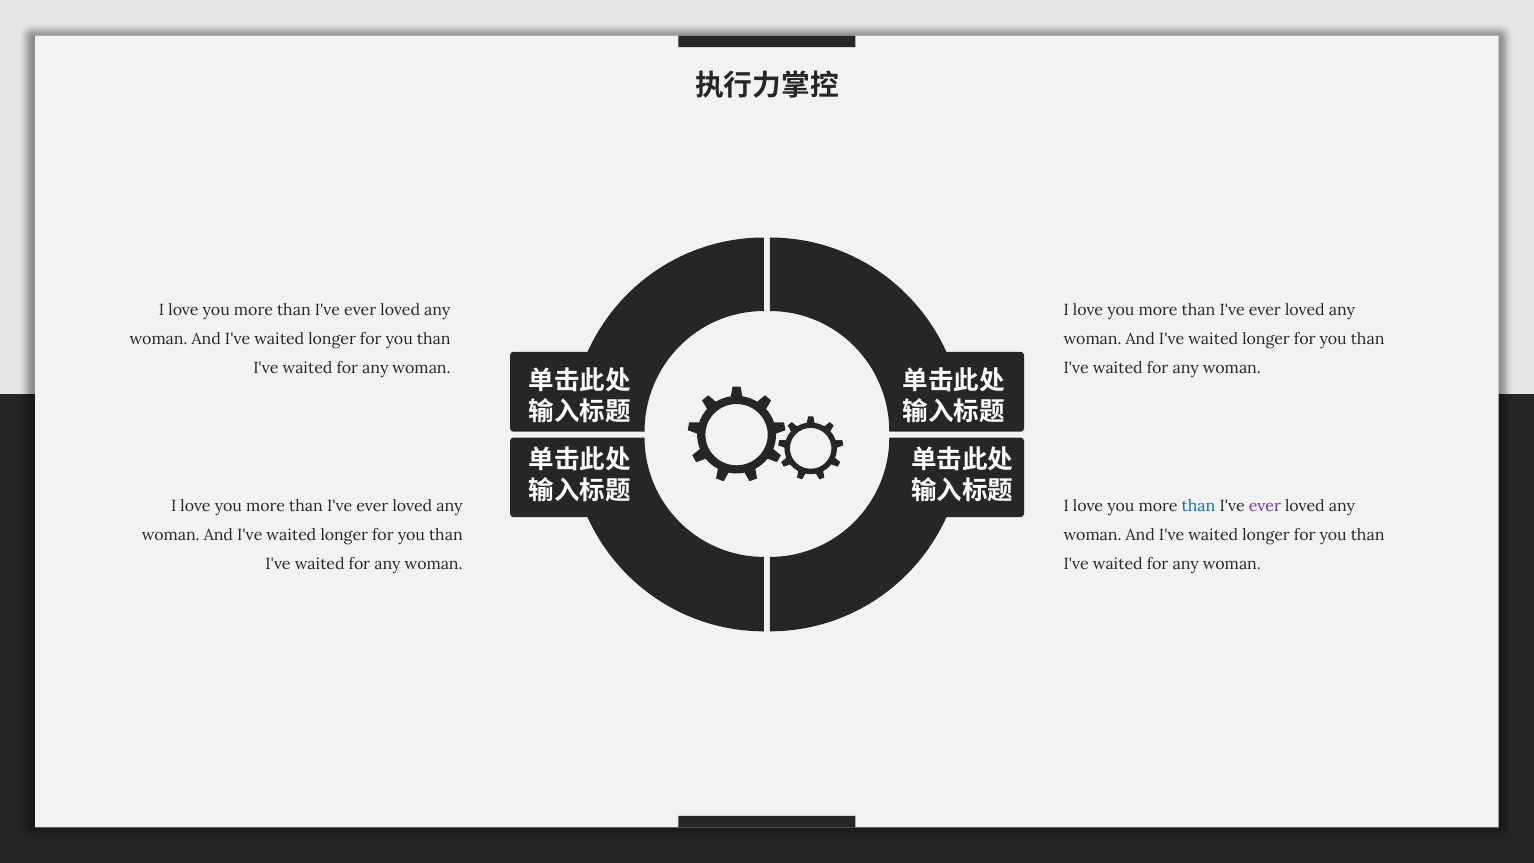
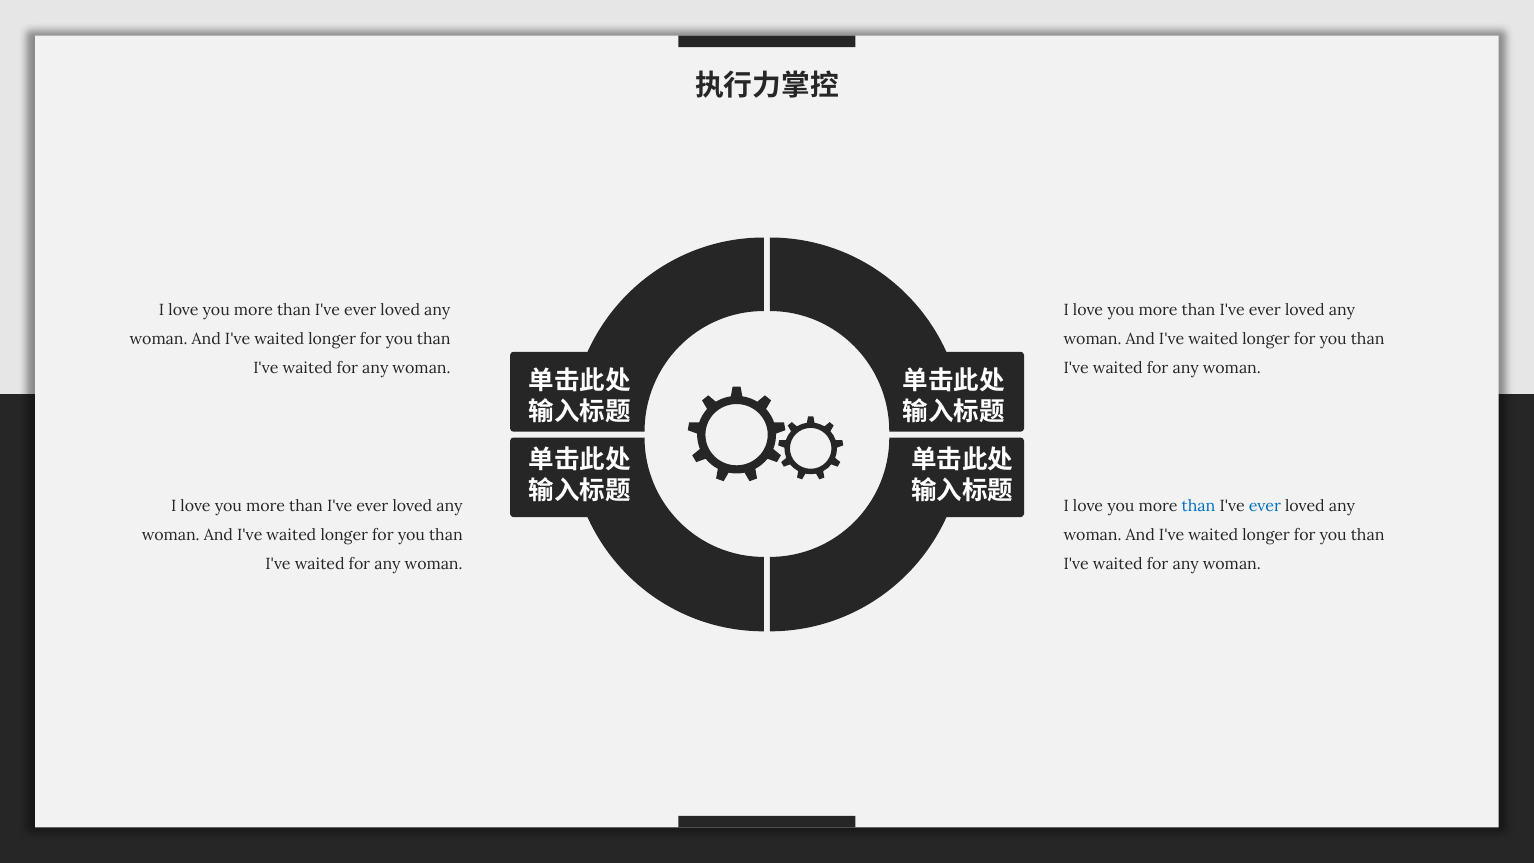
ever at (1265, 506) colour: purple -> blue
